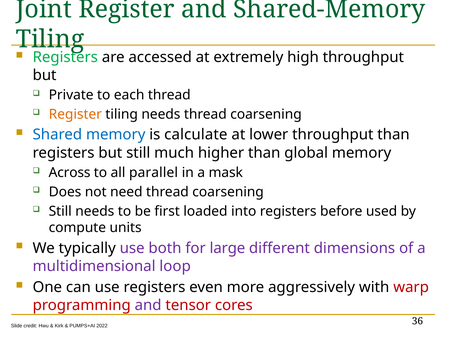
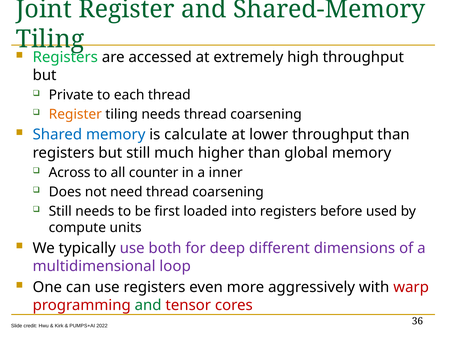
parallel: parallel -> counter
mask: mask -> inner
large: large -> deep
and at (148, 305) colour: purple -> green
